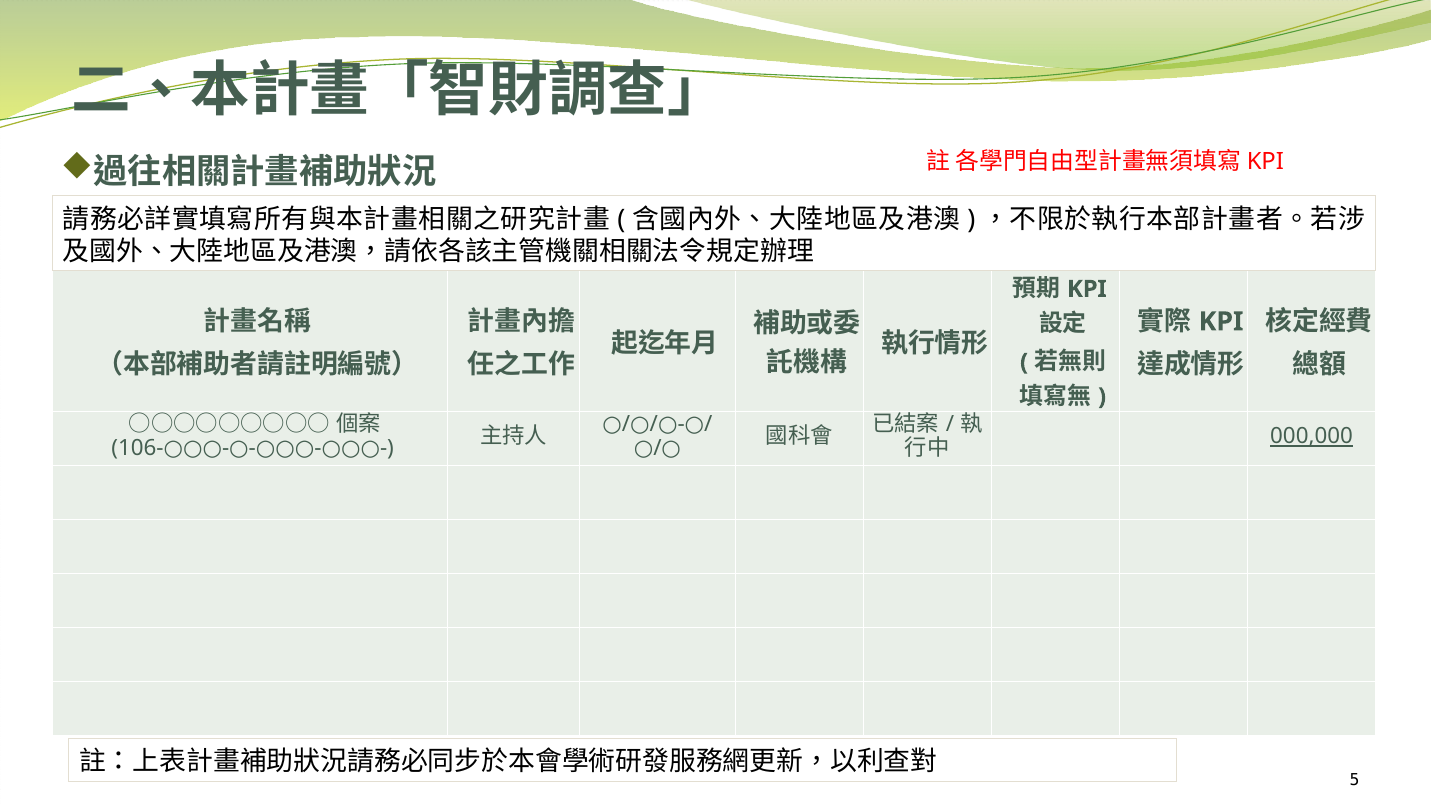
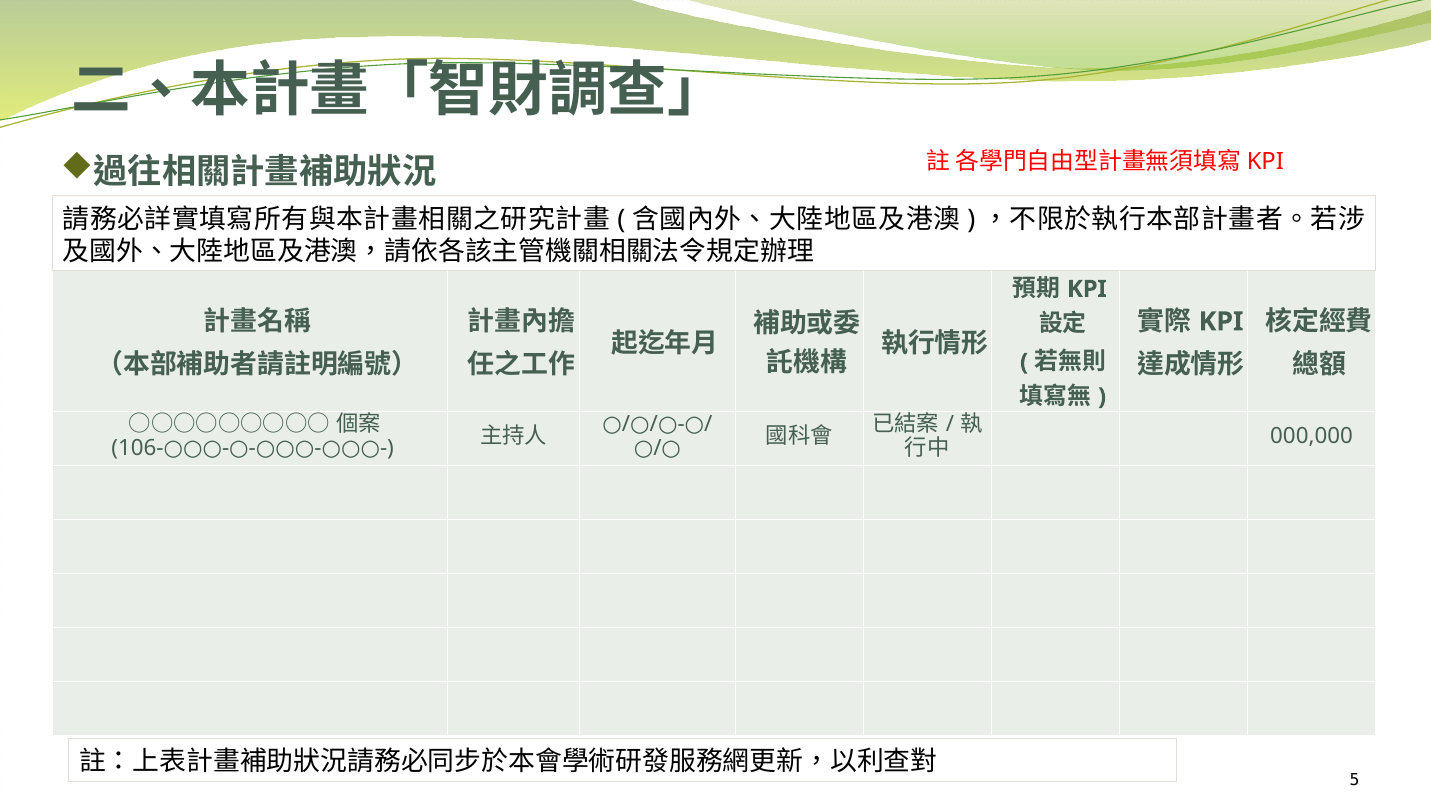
000,000 underline: present -> none
